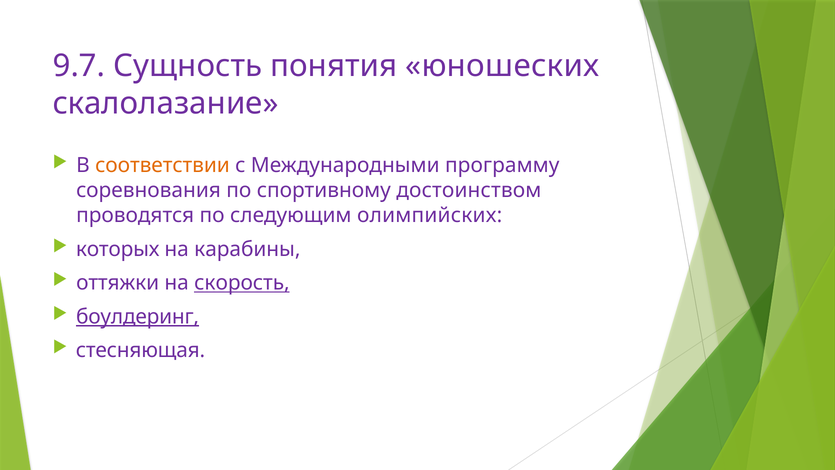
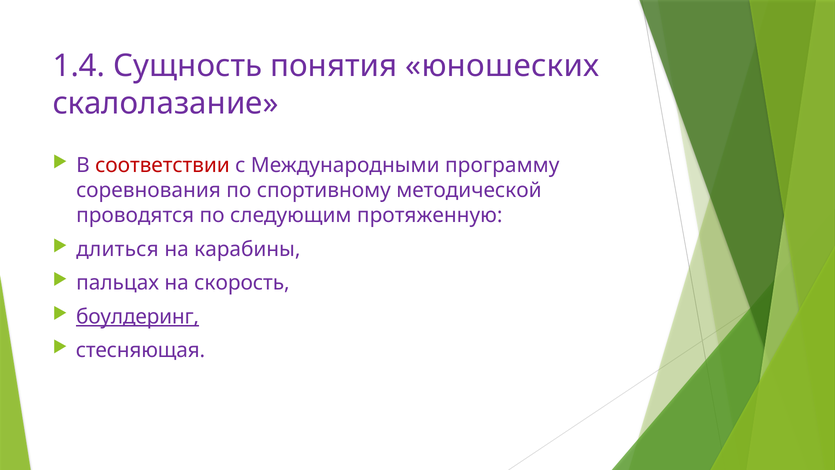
9.7: 9.7 -> 1.4
соответствии colour: orange -> red
достоинством: достоинством -> методической
олимпийских: олимпийских -> протяженную
которых: которых -> длиться
оттяжки: оттяжки -> пальцах
скорость underline: present -> none
